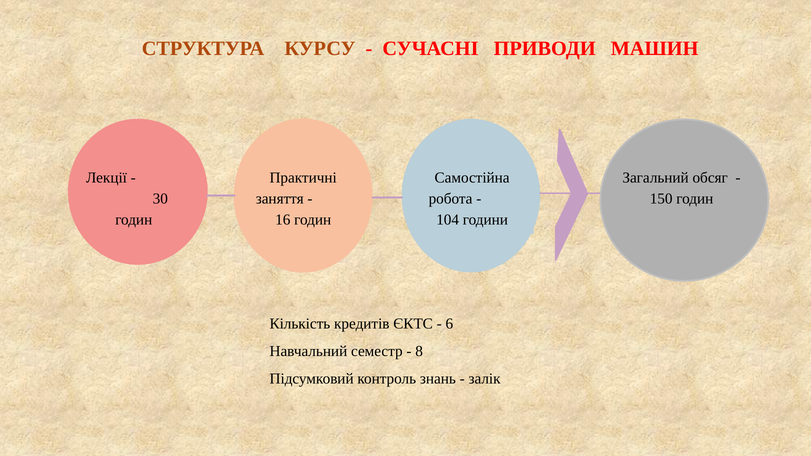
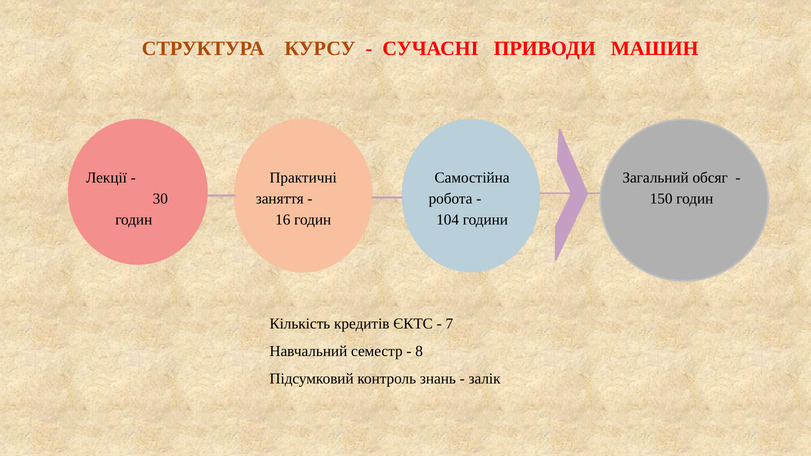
6: 6 -> 7
